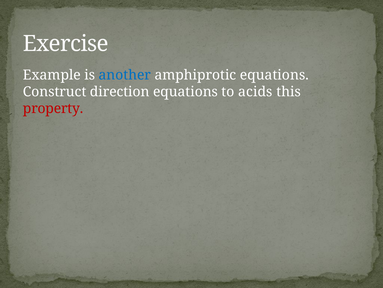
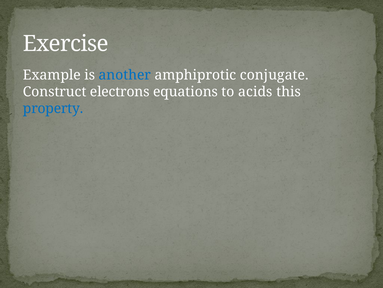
amphiprotic equations: equations -> conjugate
direction: direction -> electrons
property colour: red -> blue
